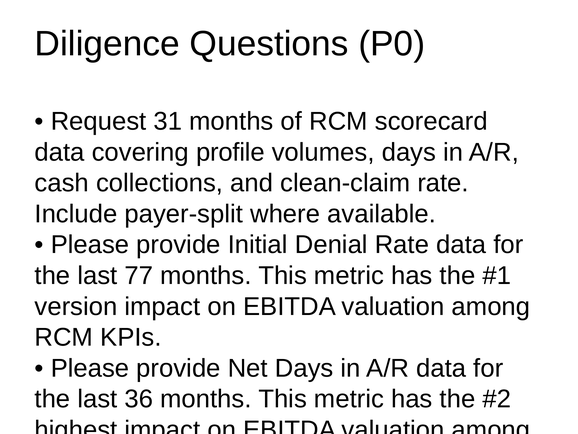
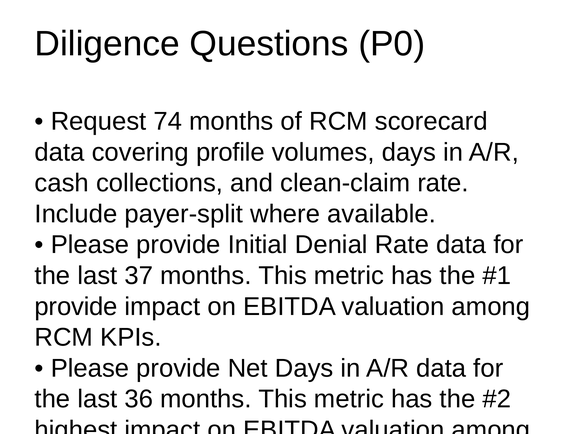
31: 31 -> 74
77: 77 -> 37
version at (76, 306): version -> provide
